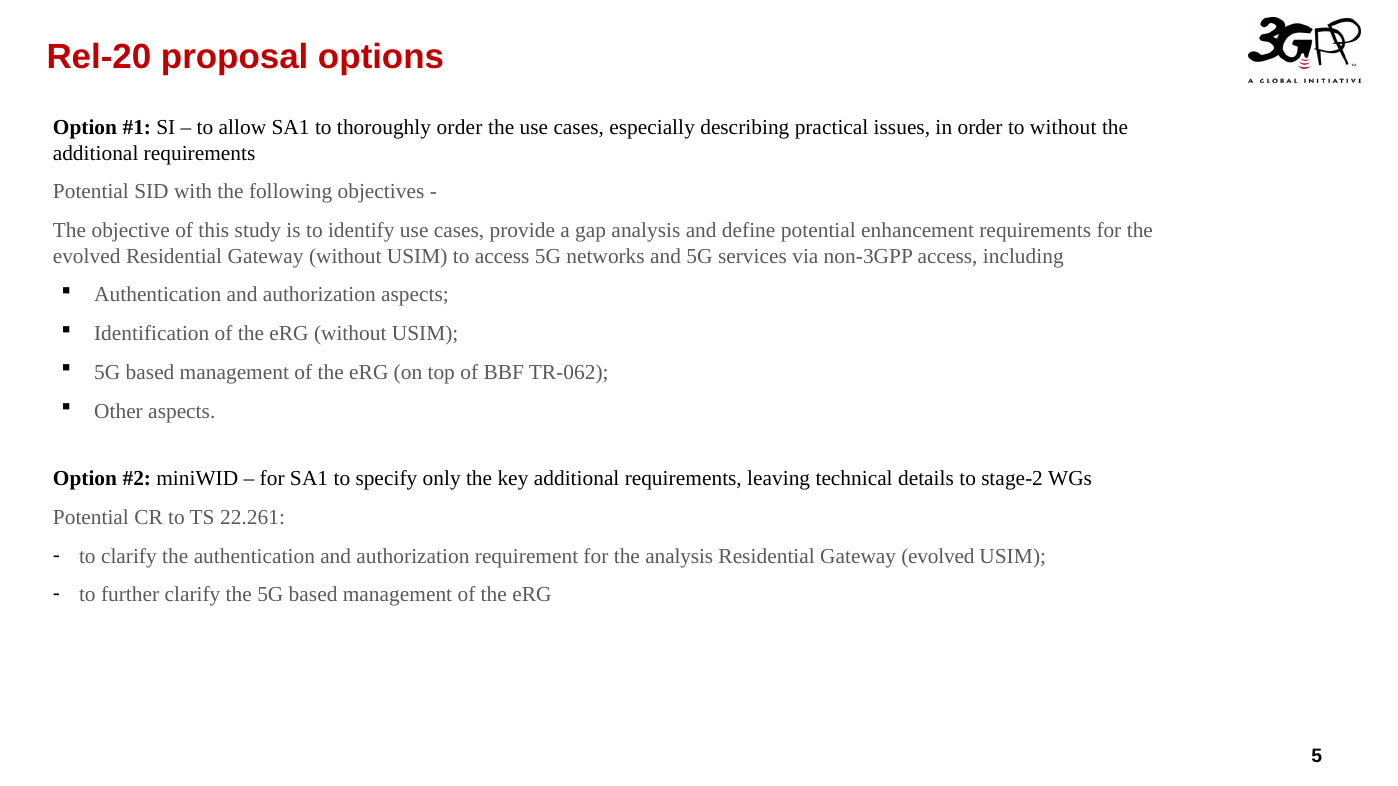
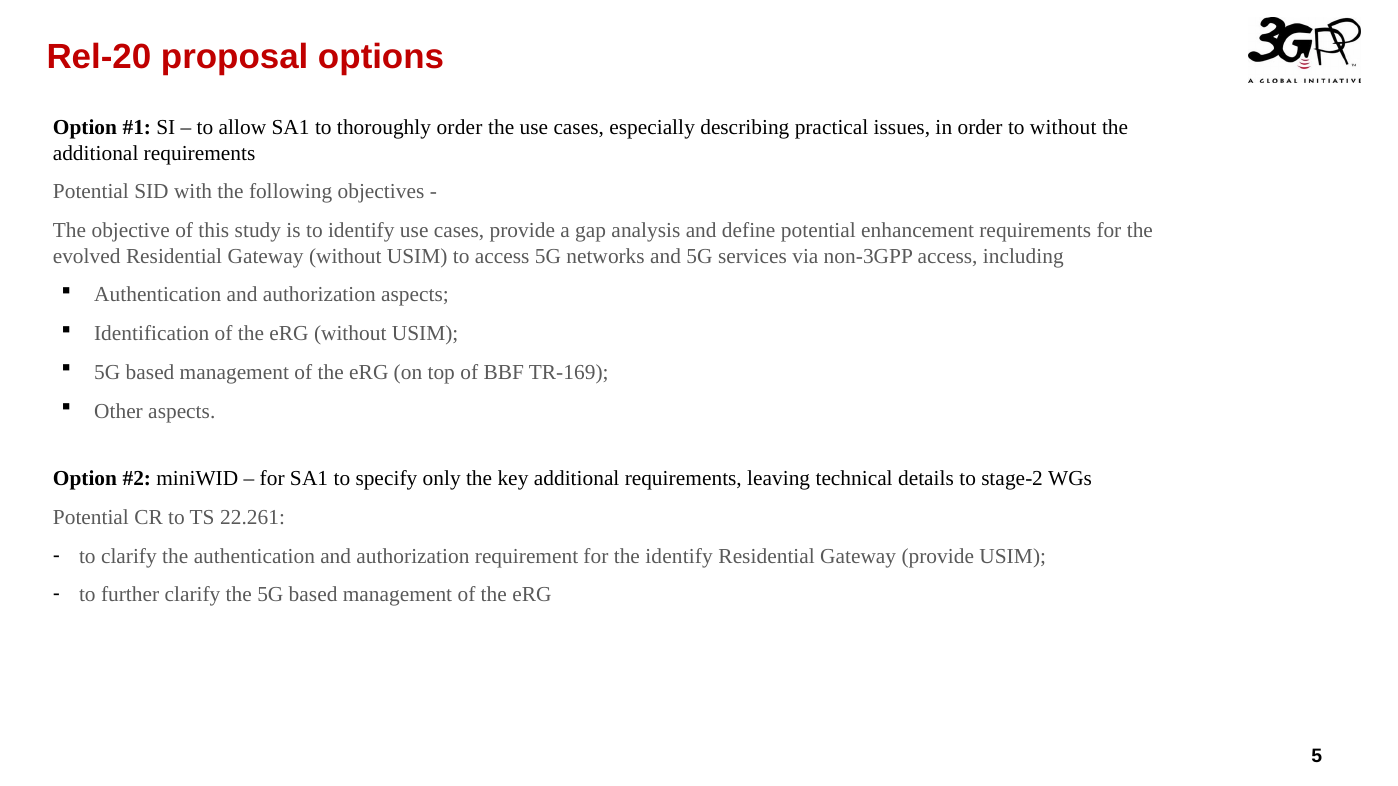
TR-062: TR-062 -> TR-169
the analysis: analysis -> identify
Gateway evolved: evolved -> provide
